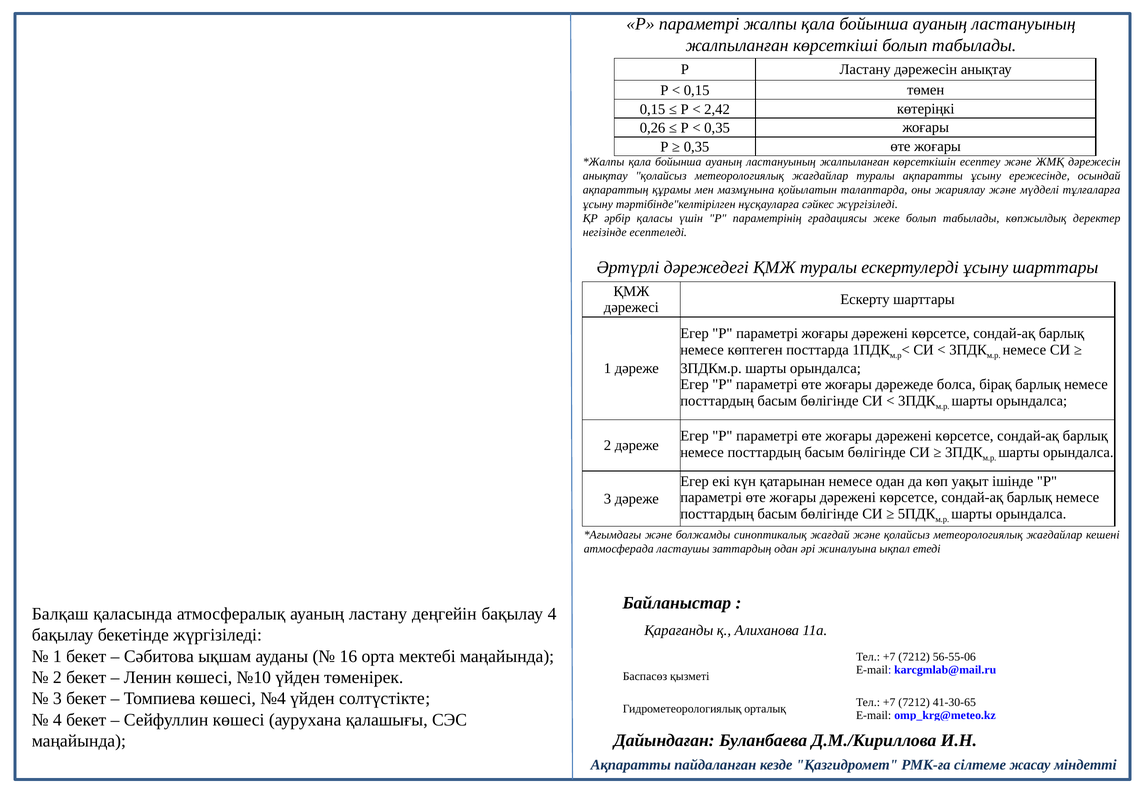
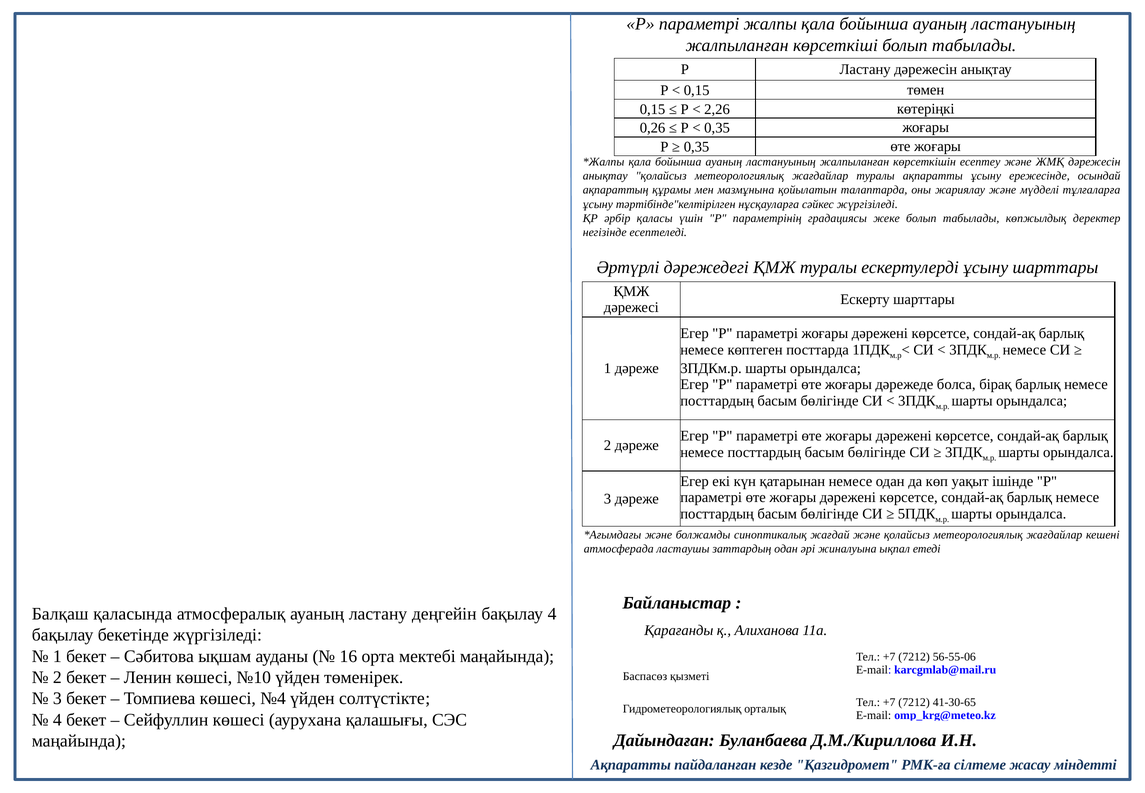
2,42: 2,42 -> 2,26
